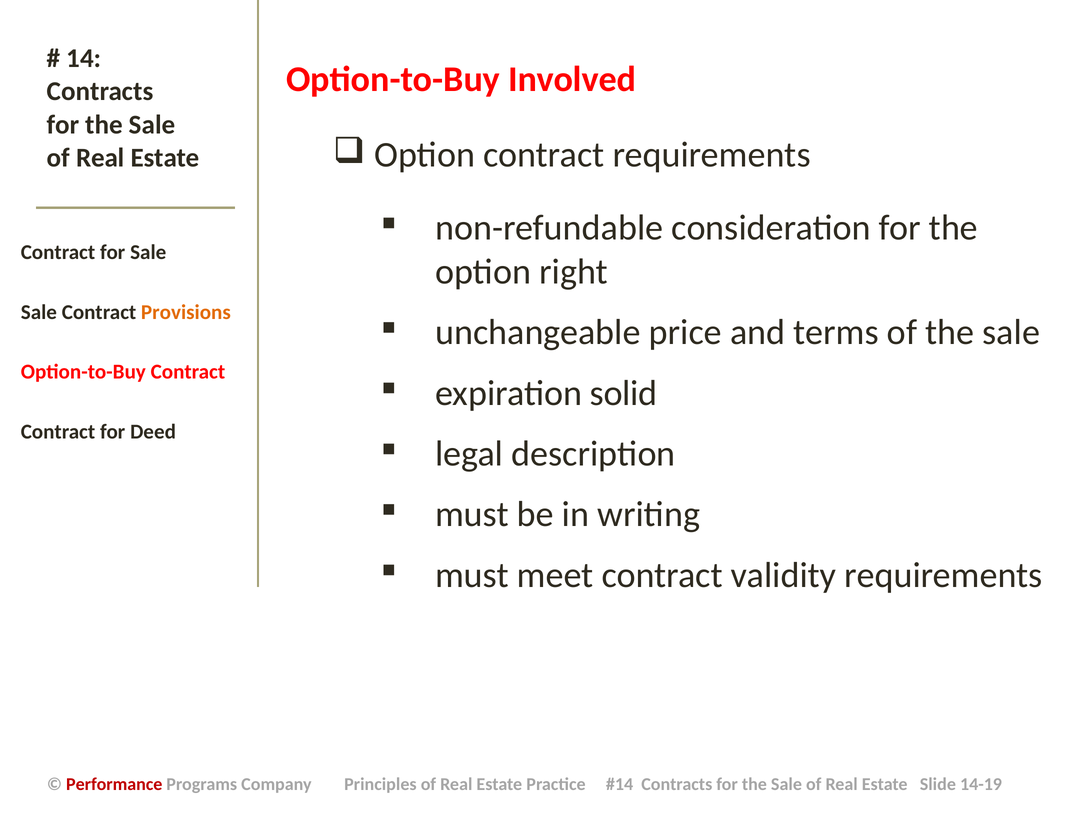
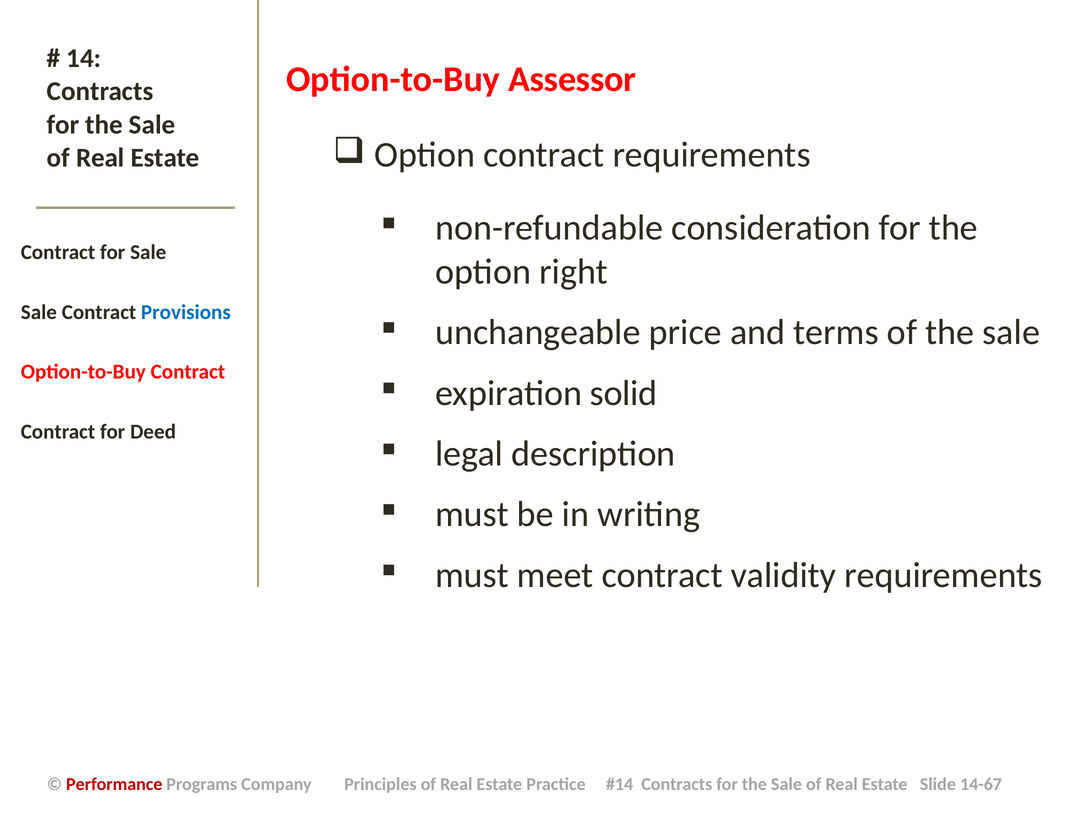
Involved: Involved -> Assessor
Provisions colour: orange -> blue
14-19: 14-19 -> 14-67
